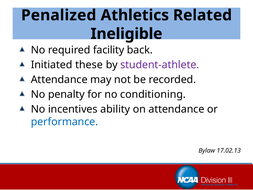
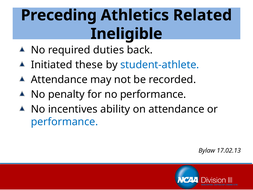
Penalized: Penalized -> Preceding
facility: facility -> duties
student-athlete colour: purple -> blue
no conditioning: conditioning -> performance
